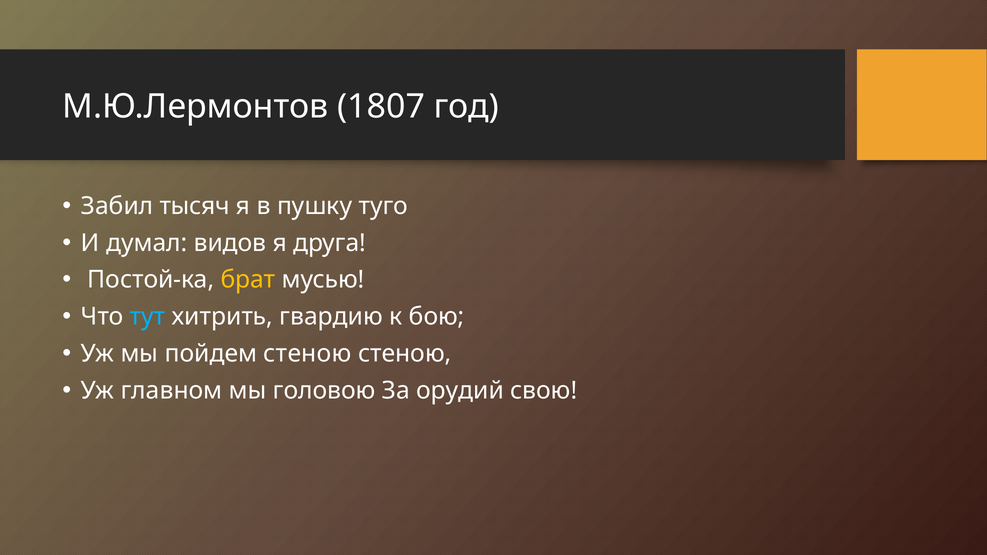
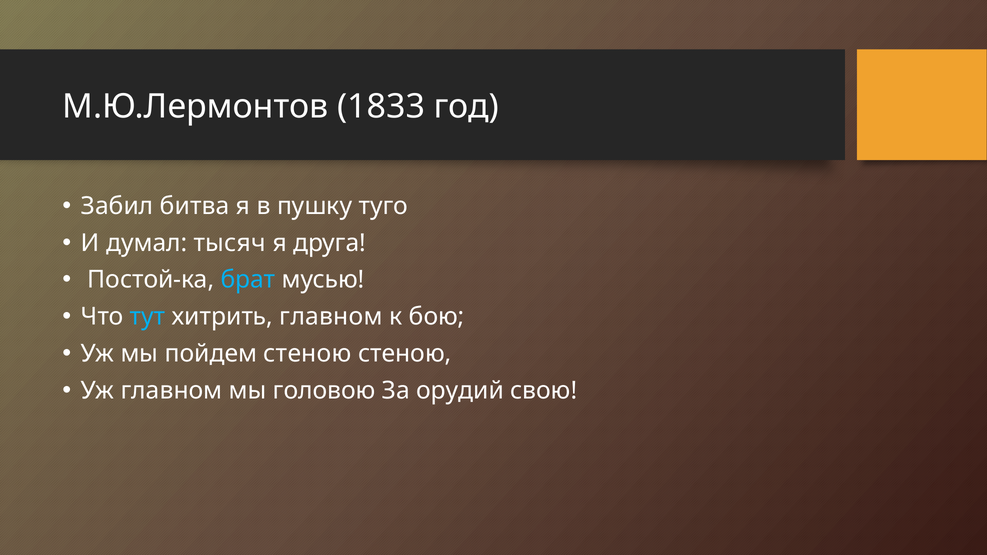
1807: 1807 -> 1833
тысяч: тысяч -> битва
видов: видов -> тысяч
брат colour: yellow -> light blue
хитрить гвардию: гвардию -> главном
